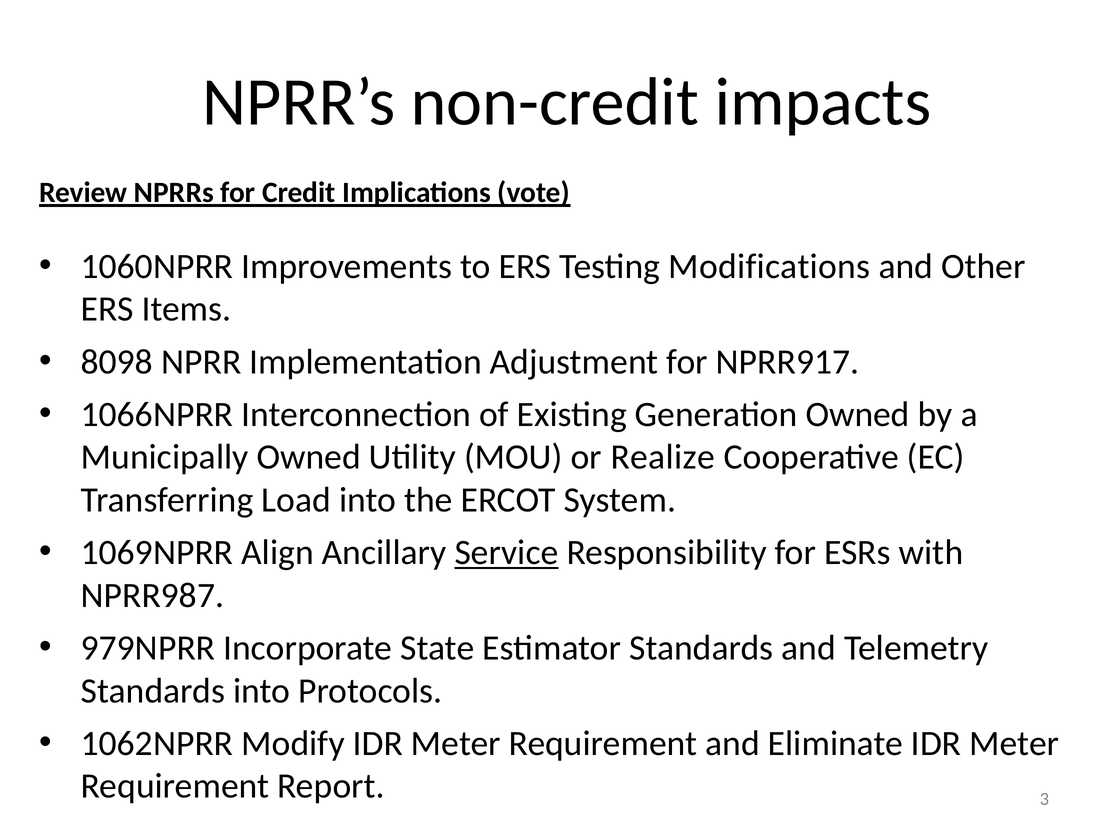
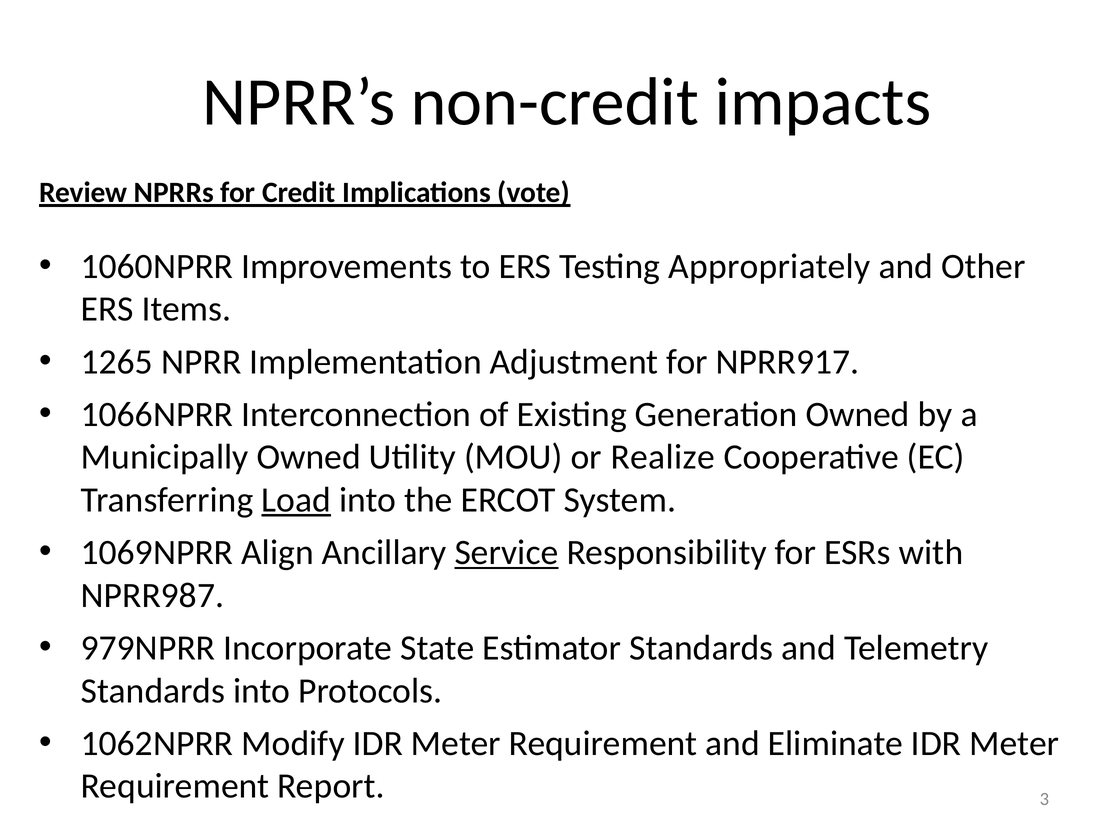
Modifications: Modifications -> Appropriately
8098: 8098 -> 1265
Load underline: none -> present
